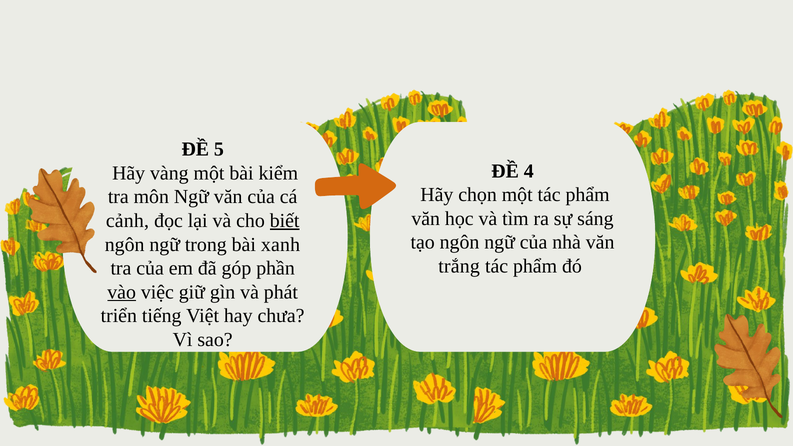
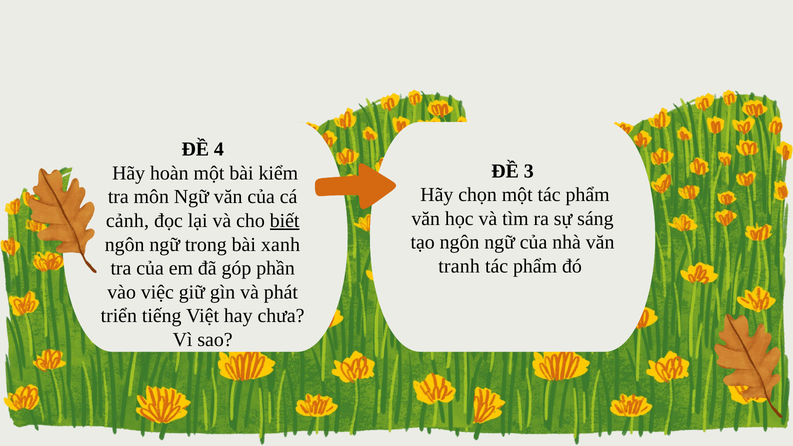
5: 5 -> 4
4: 4 -> 3
vàng: vàng -> hoàn
trắng: trắng -> tranh
vào underline: present -> none
